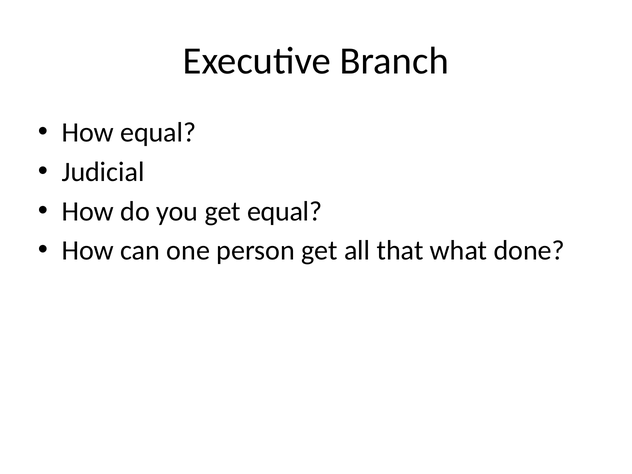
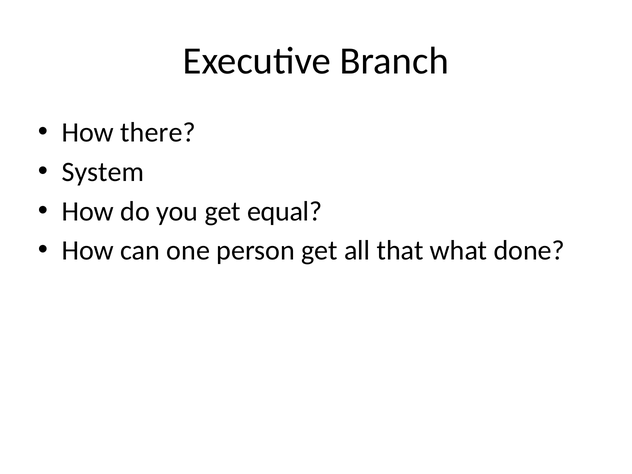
How equal: equal -> there
Judicial: Judicial -> System
